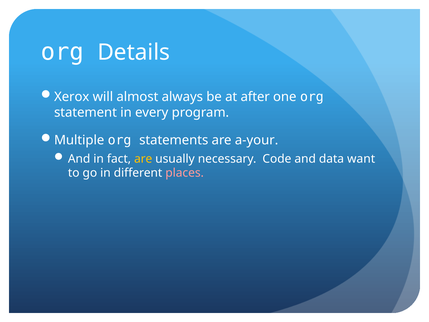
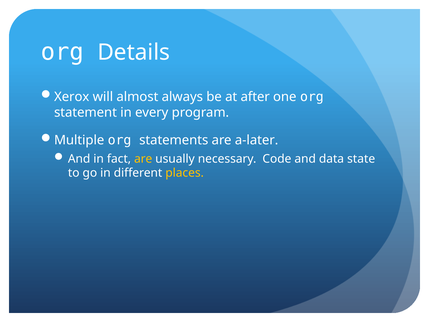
a-your: a-your -> a-later
want: want -> state
places colour: pink -> yellow
